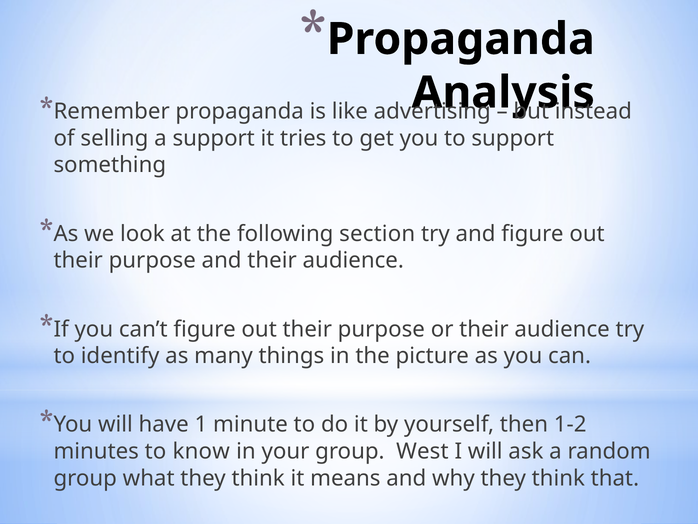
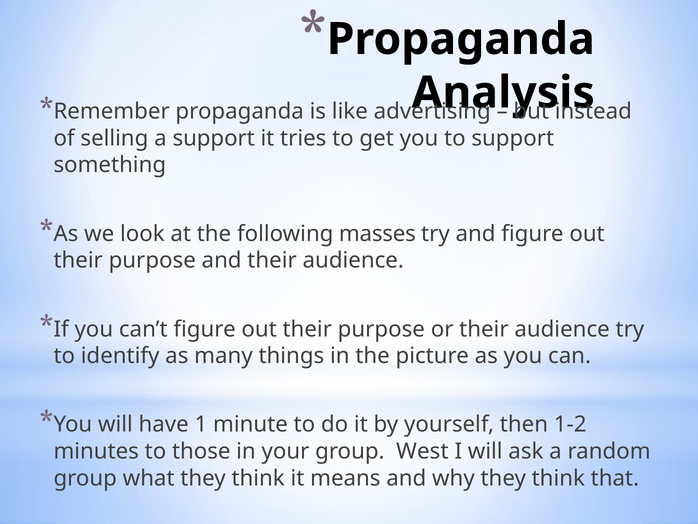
section: section -> masses
know: know -> those
